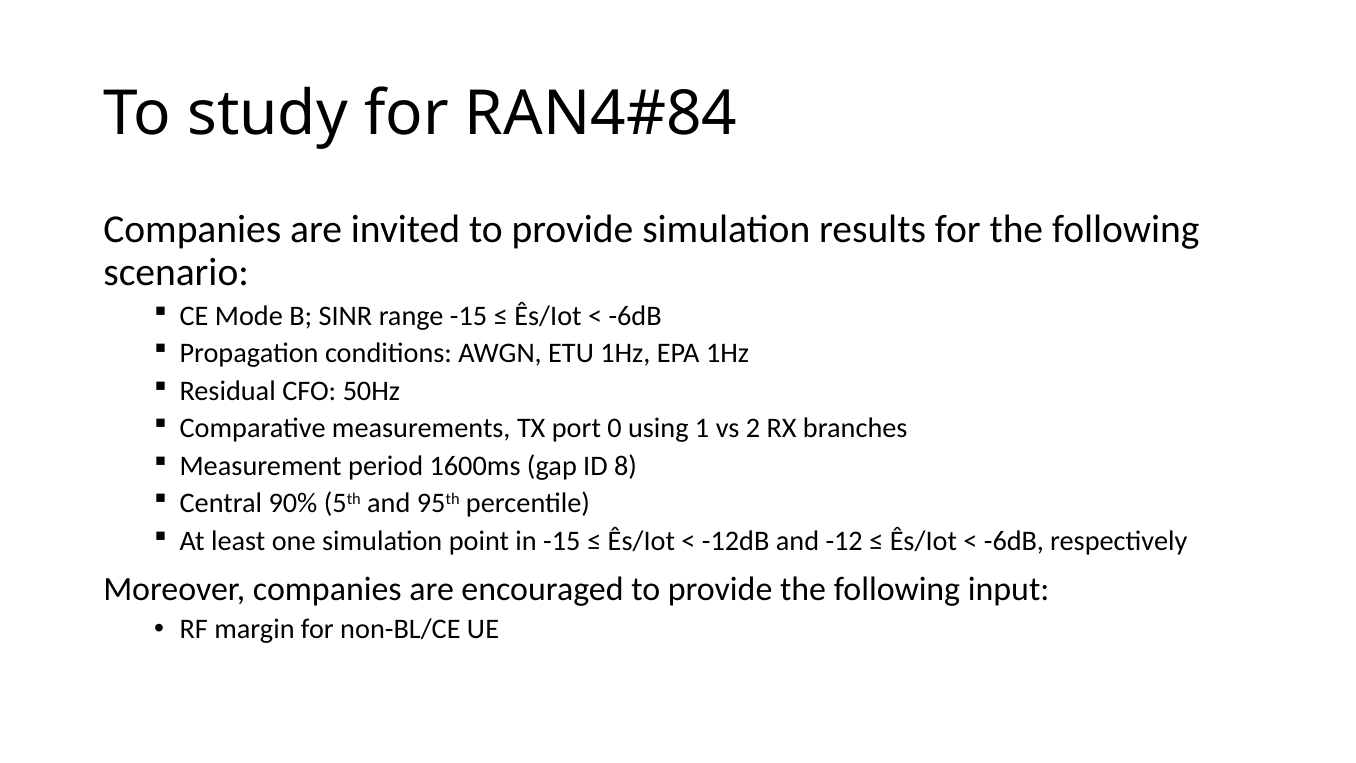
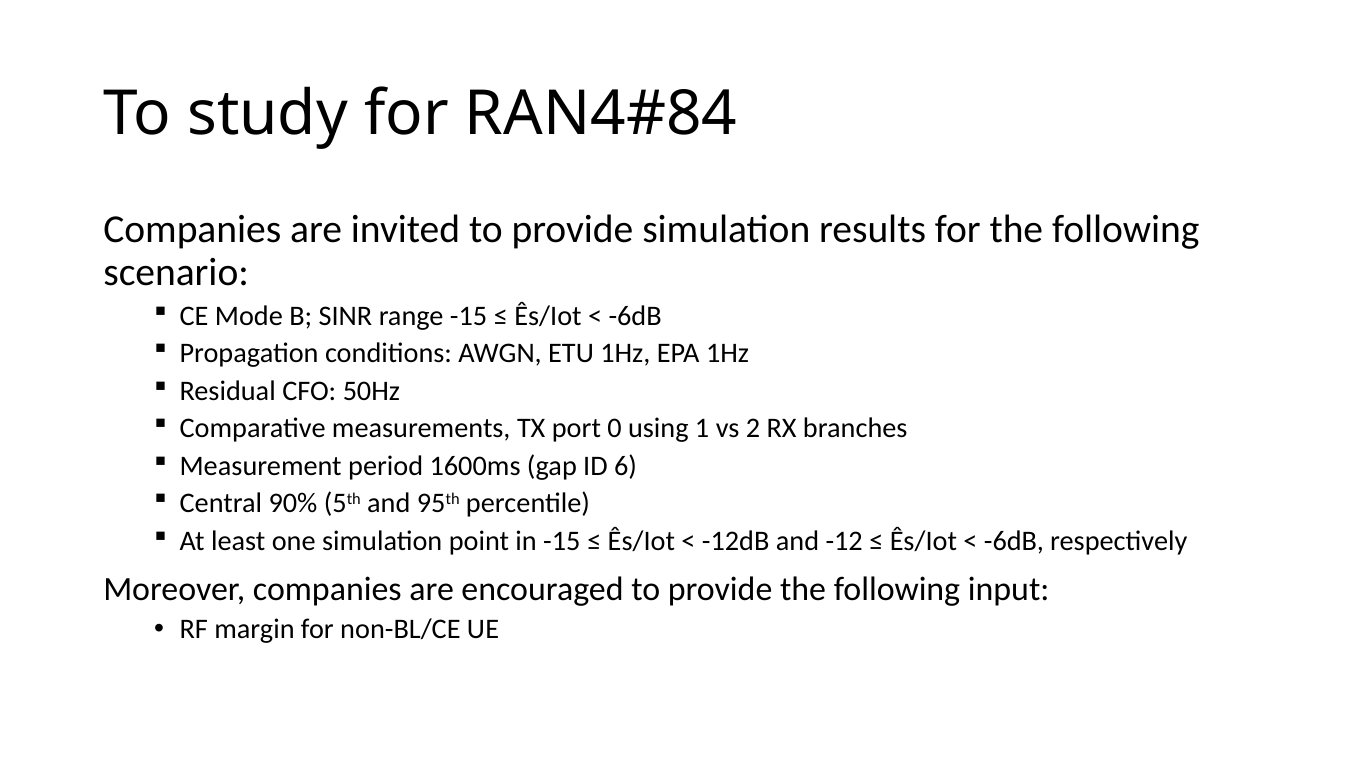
8: 8 -> 6
